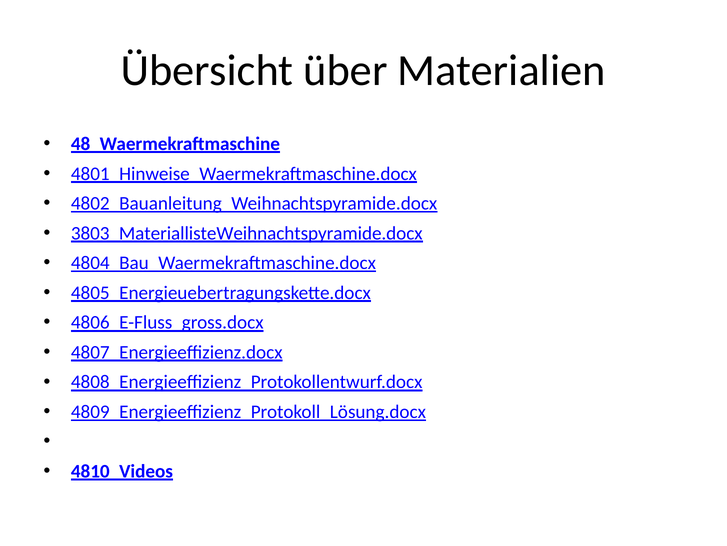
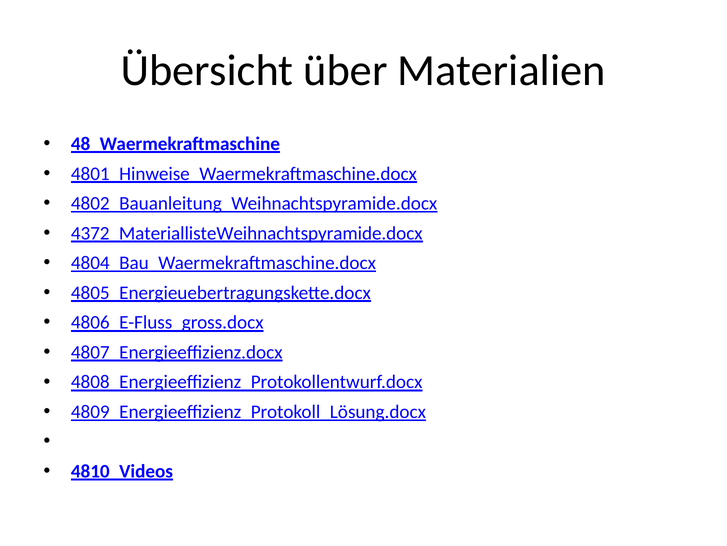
3803_MateriallisteWeihnachtspyramide.docx: 3803_MateriallisteWeihnachtspyramide.docx -> 4372_MateriallisteWeihnachtspyramide.docx
